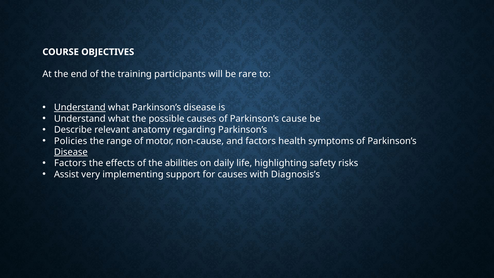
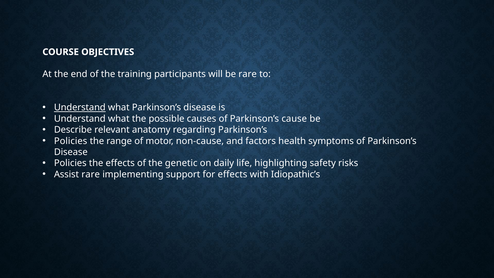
Disease at (71, 152) underline: present -> none
Factors at (70, 163): Factors -> Policies
abilities: abilities -> genetic
Assist very: very -> rare
for causes: causes -> effects
Diagnosis’s: Diagnosis’s -> Idiopathic’s
